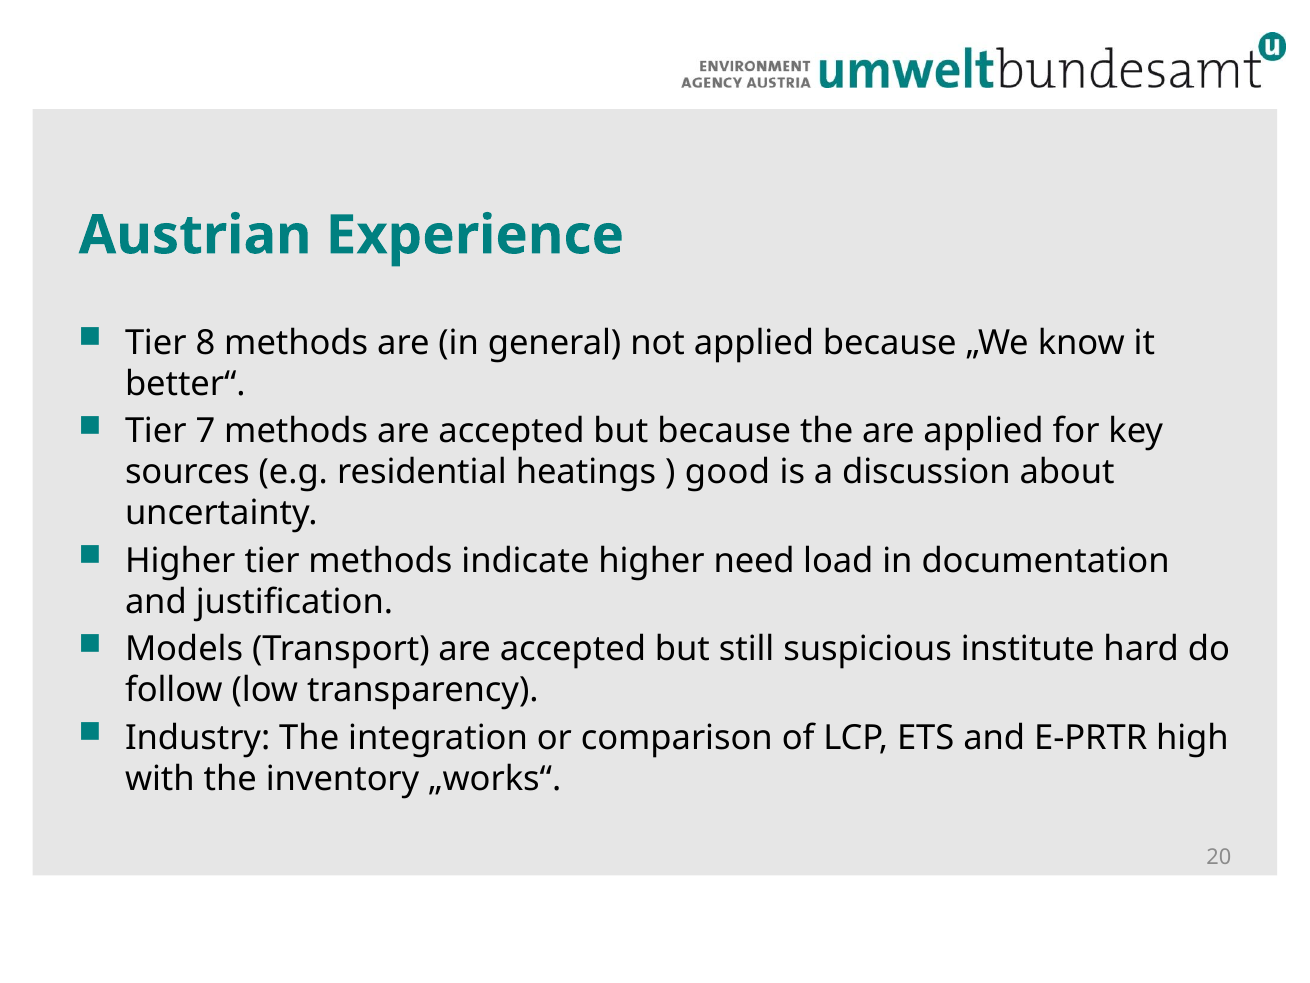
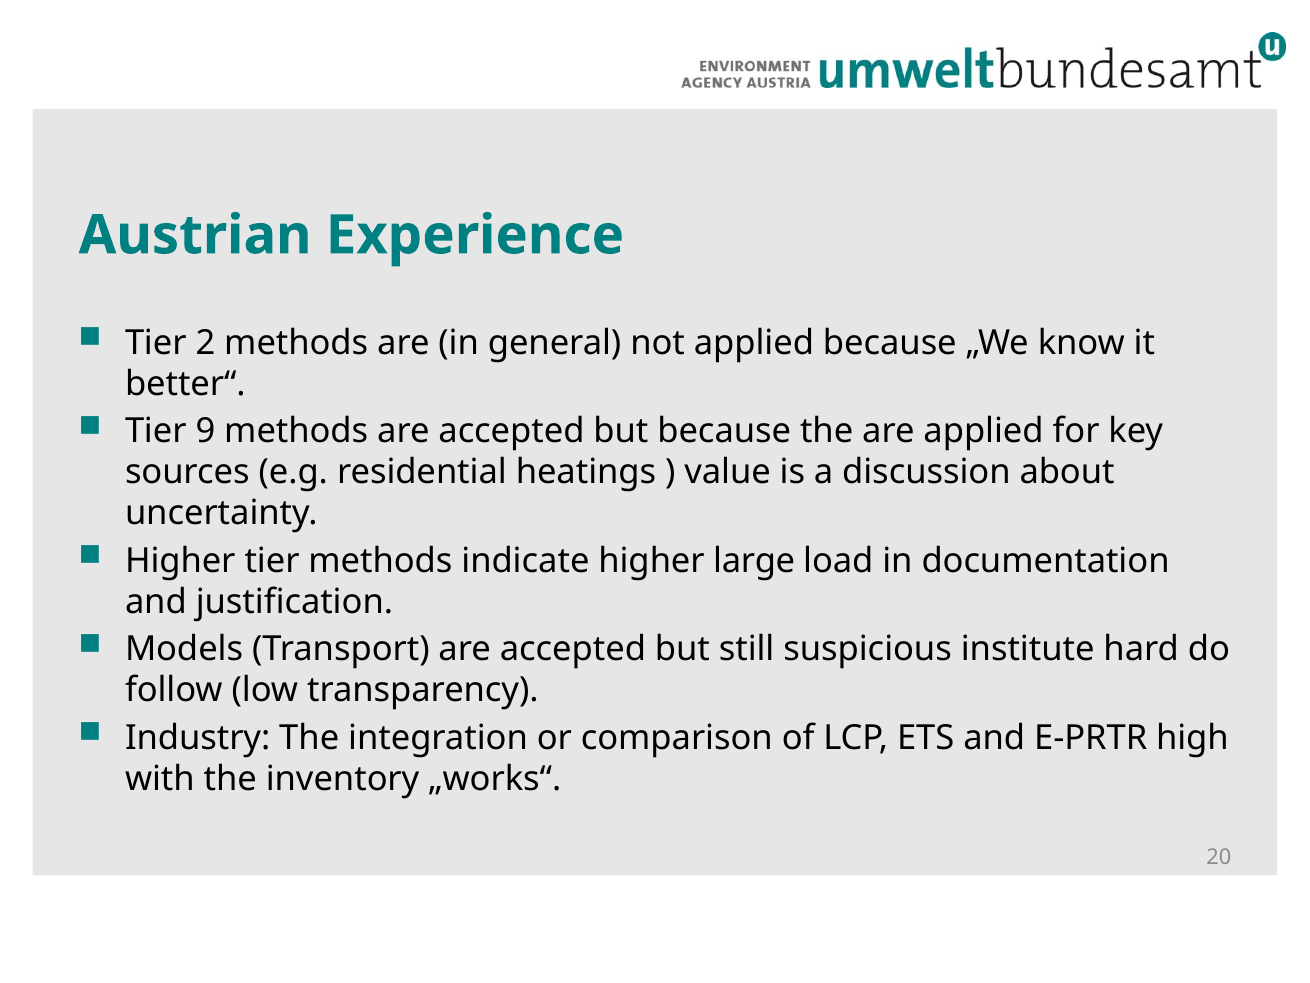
8: 8 -> 2
7: 7 -> 9
good: good -> value
need: need -> large
